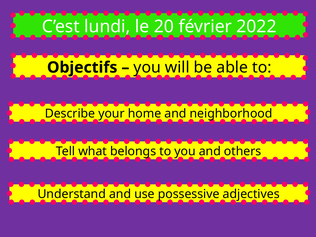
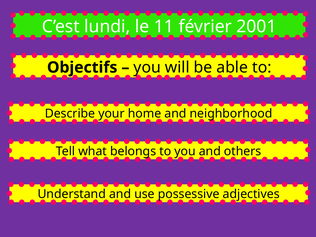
20: 20 -> 11
2022: 2022 -> 2001
